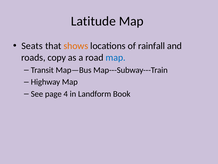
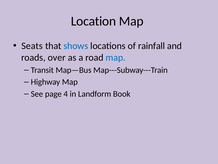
Latitude: Latitude -> Location
shows colour: orange -> blue
copy: copy -> over
